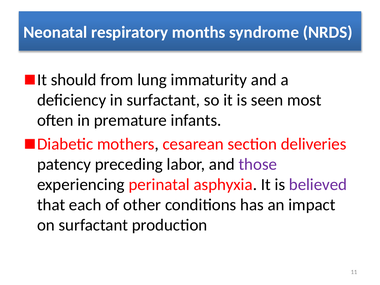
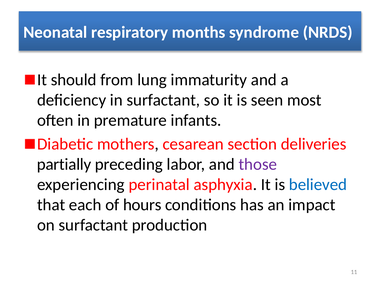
patency: patency -> partially
believed colour: purple -> blue
other: other -> hours
